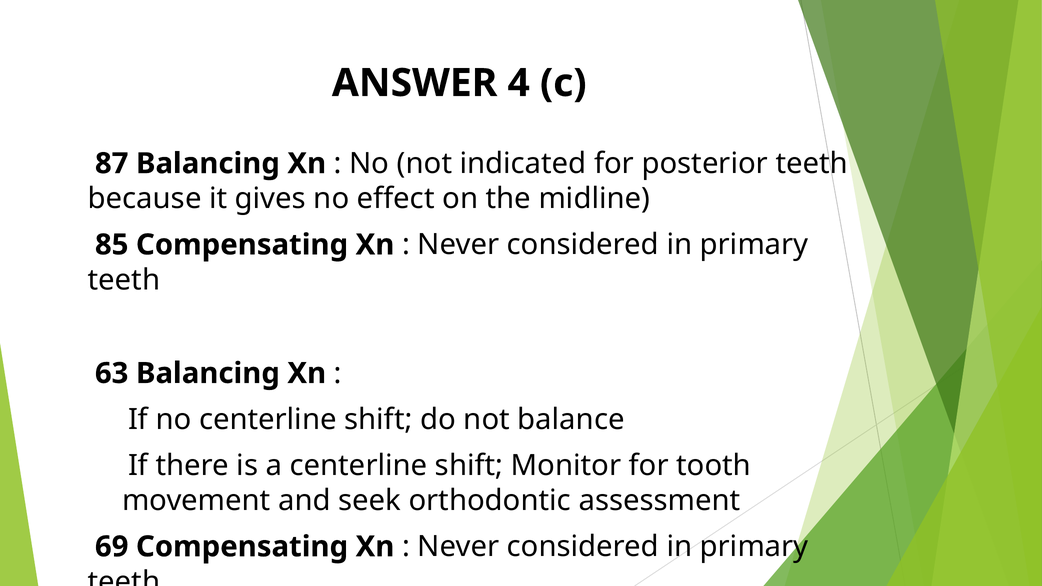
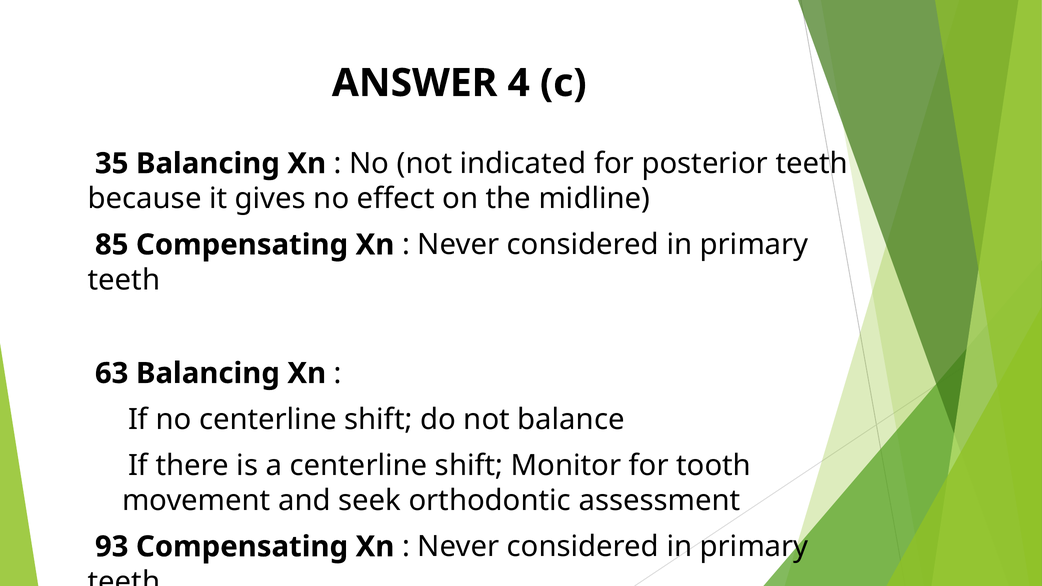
87: 87 -> 35
69: 69 -> 93
